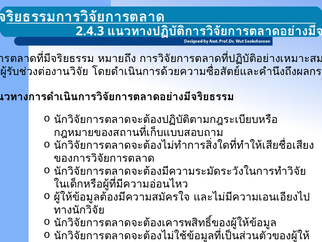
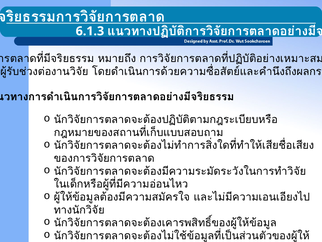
2.4.3: 2.4.3 -> 6.1.3
